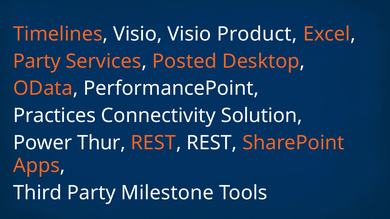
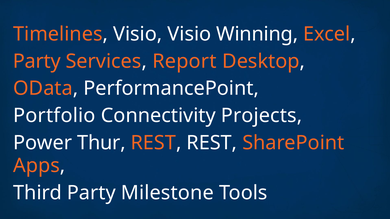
Product: Product -> Winning
Posted: Posted -> Report
Practices: Practices -> Portfolio
Solution: Solution -> Projects
